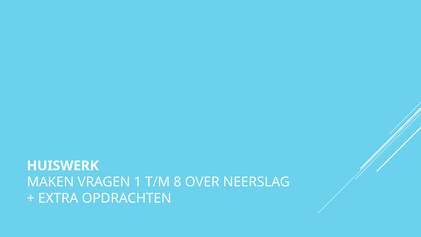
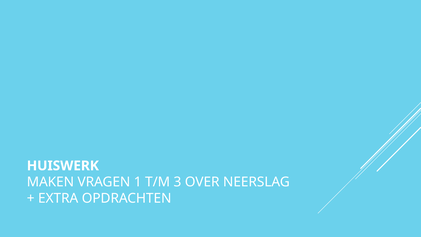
8: 8 -> 3
